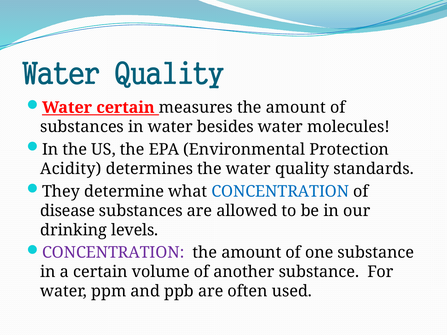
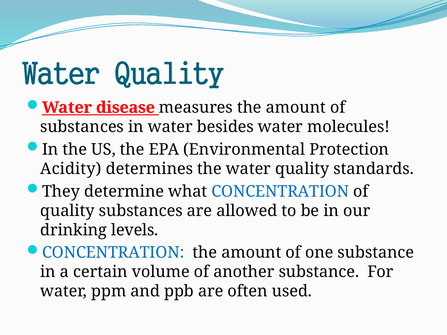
Water certain: certain -> disease
disease at (68, 211): disease -> quality
CONCENTRATION at (113, 253) colour: purple -> blue
